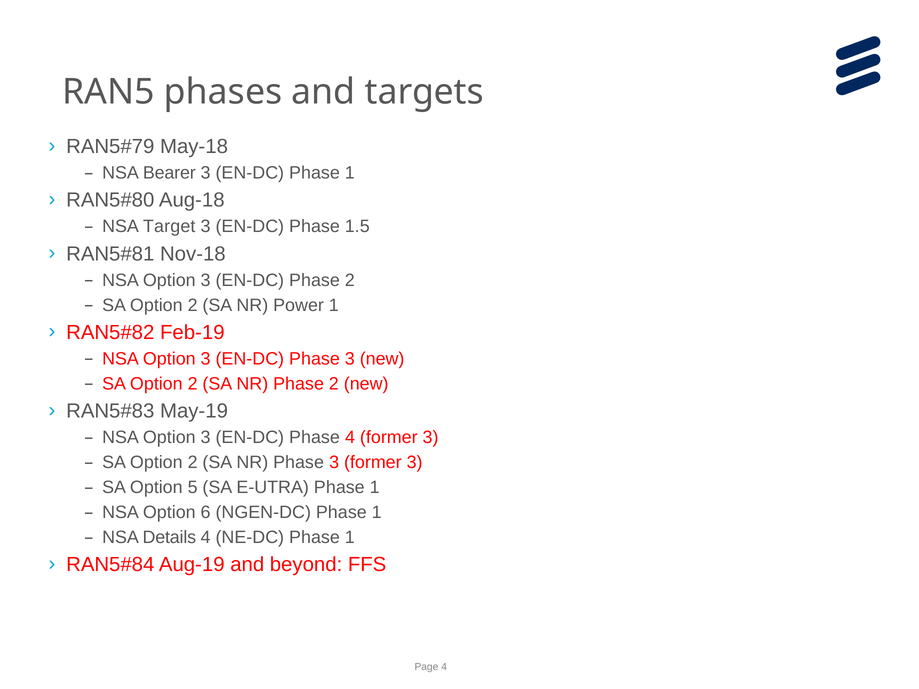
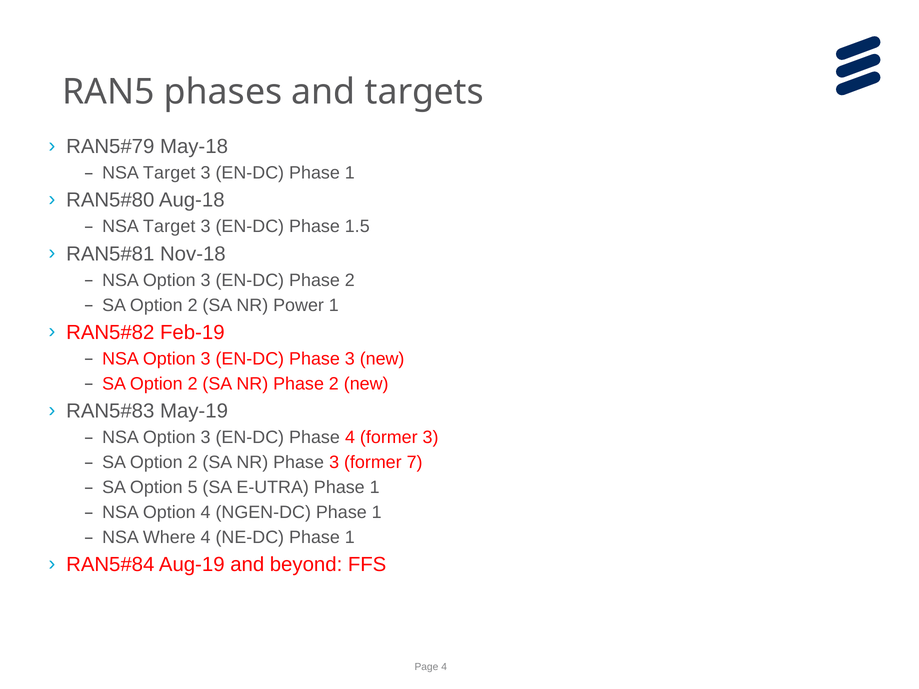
Bearer at (169, 173): Bearer -> Target
3 former 3: 3 -> 7
Option 6: 6 -> 4
Details: Details -> Where
